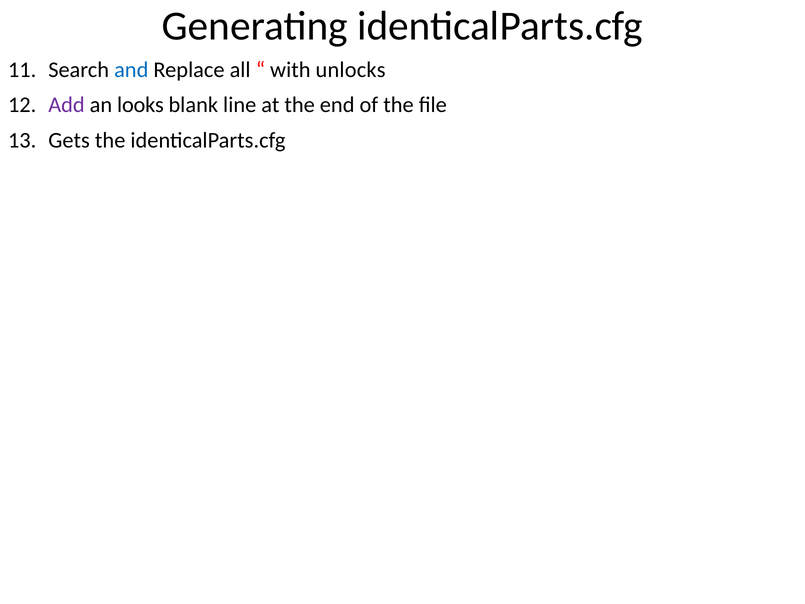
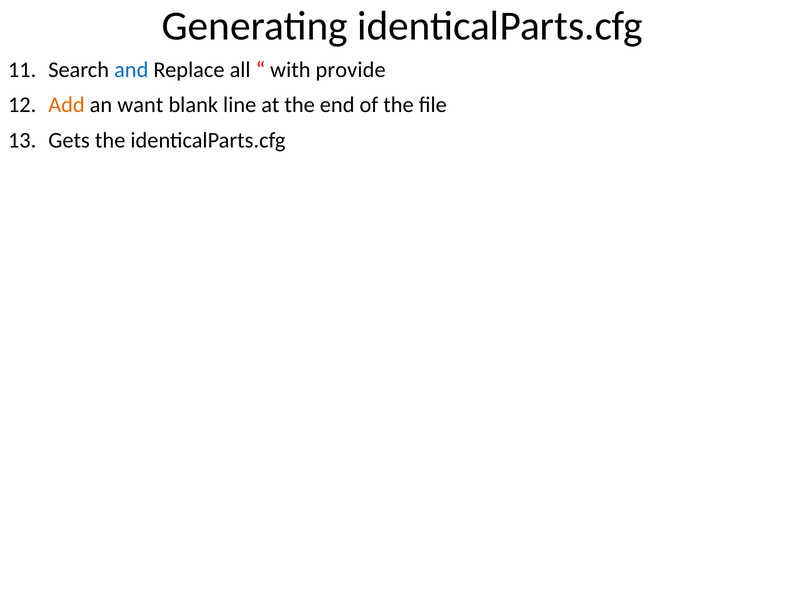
unlocks: unlocks -> provide
Add colour: purple -> orange
looks: looks -> want
